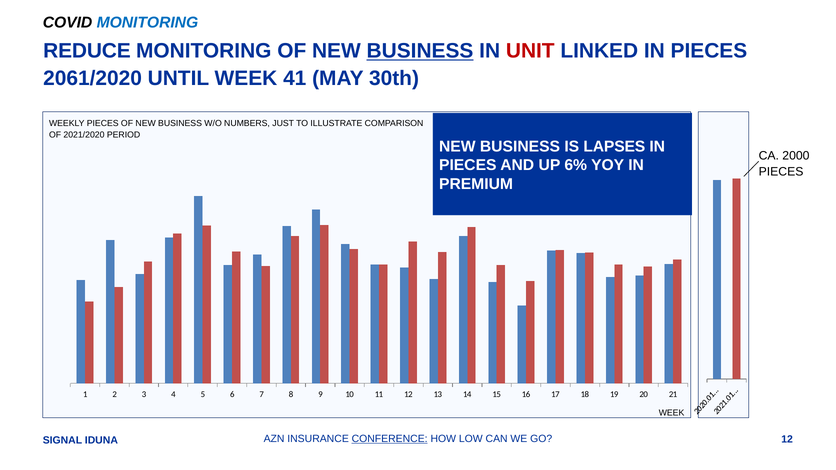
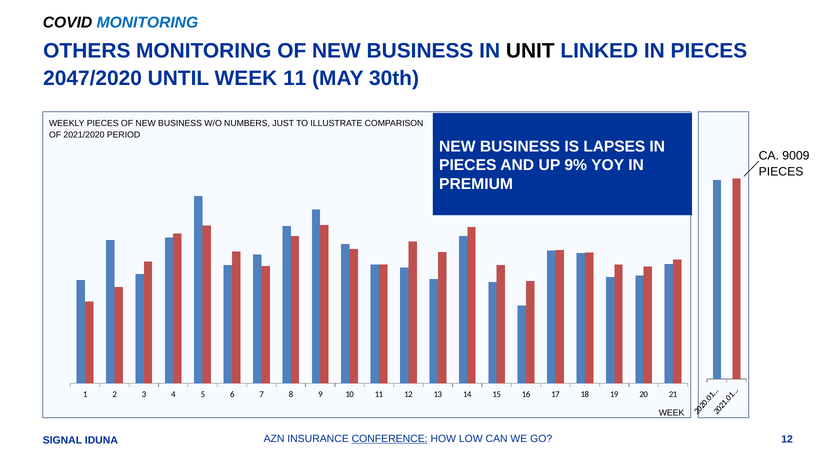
REDUCE: REDUCE -> OTHERS
BUSINESS at (420, 51) underline: present -> none
UNIT colour: red -> black
2061/2020: 2061/2020 -> 2047/2020
WEEK 41: 41 -> 11
2000: 2000 -> 9009
6%: 6% -> 9%
